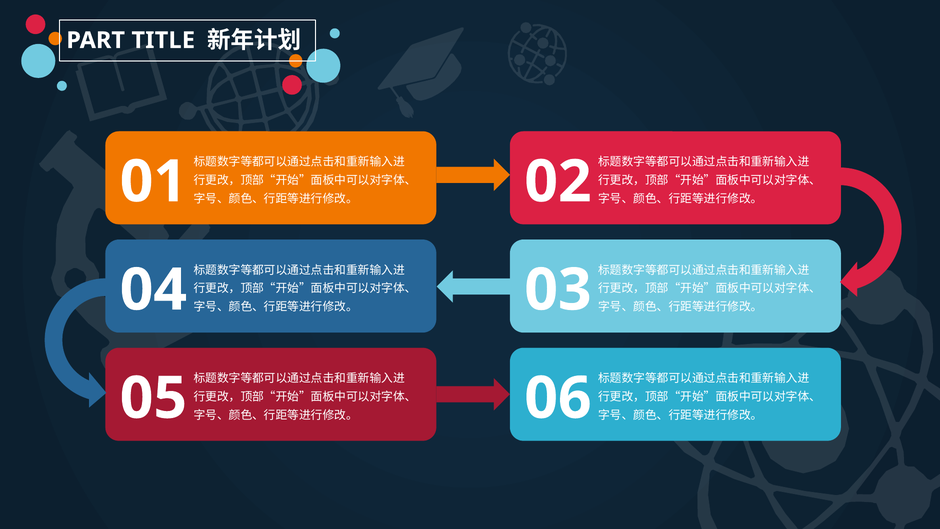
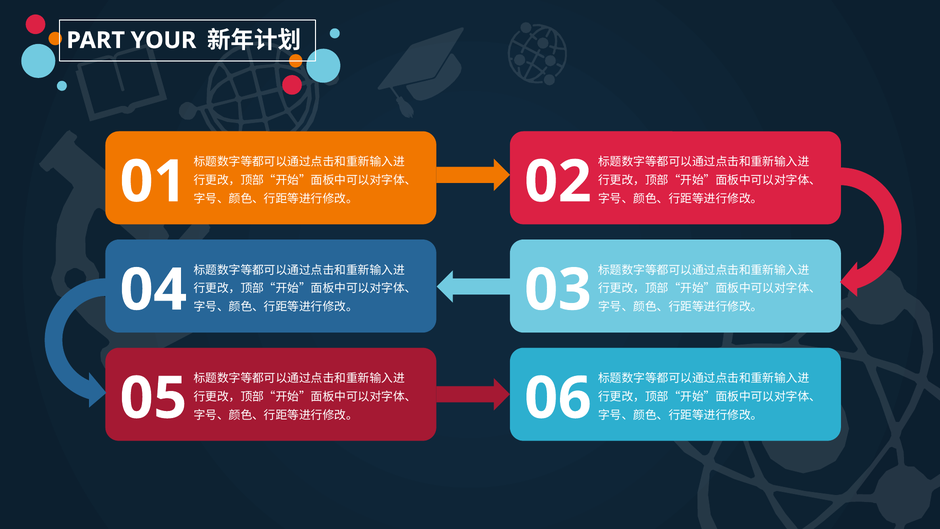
TITLE: TITLE -> YOUR
